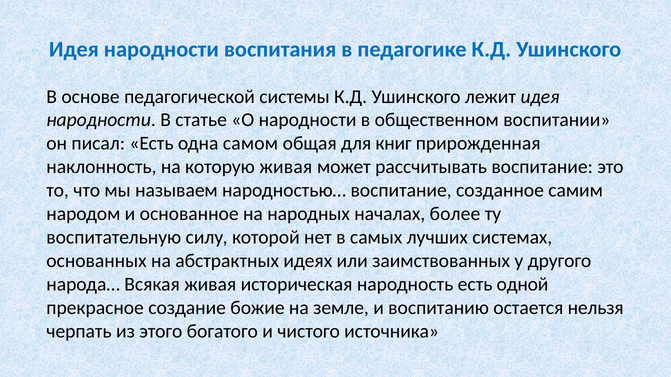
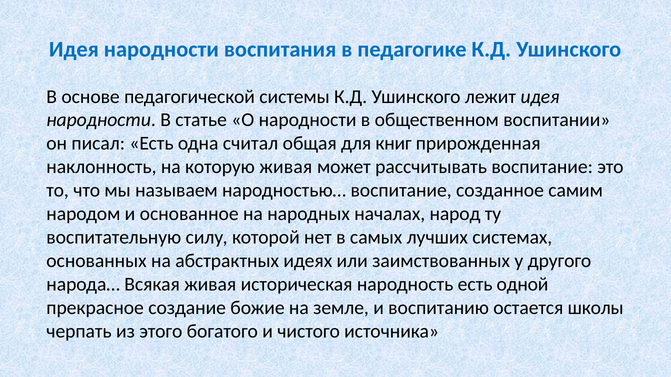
самом: самом -> считал
более: более -> народ
нельзя: нельзя -> школы
